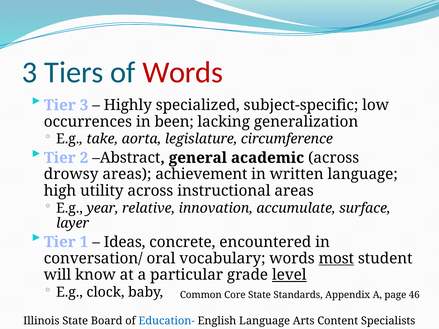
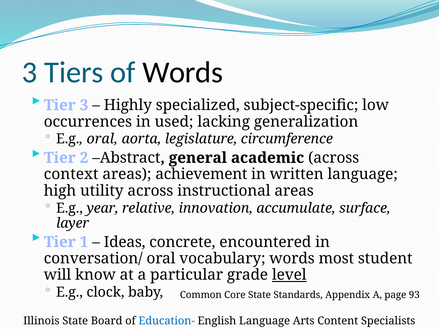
Words at (183, 73) colour: red -> black
been: been -> used
E.g take: take -> oral
drowsy: drowsy -> context
most underline: present -> none
46: 46 -> 93
